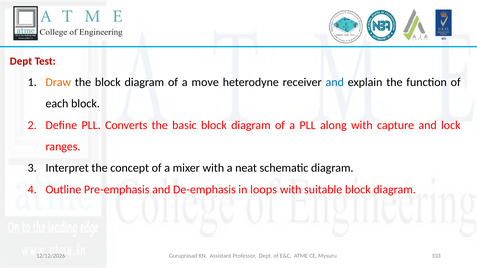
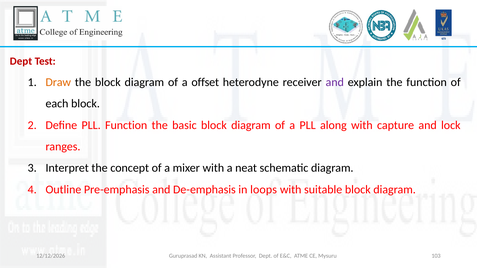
move: move -> offset
and at (335, 82) colour: blue -> purple
PLL Converts: Converts -> Function
